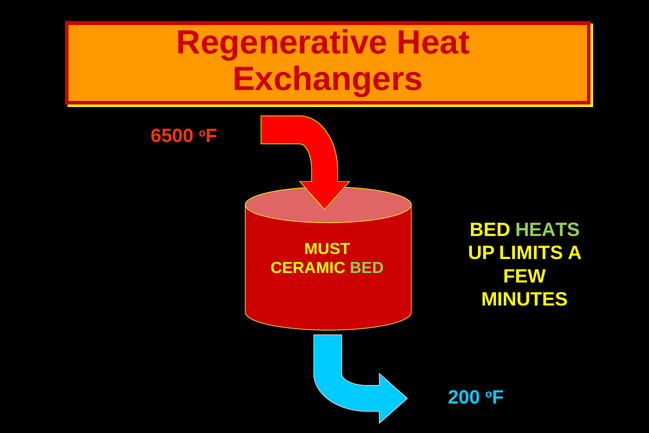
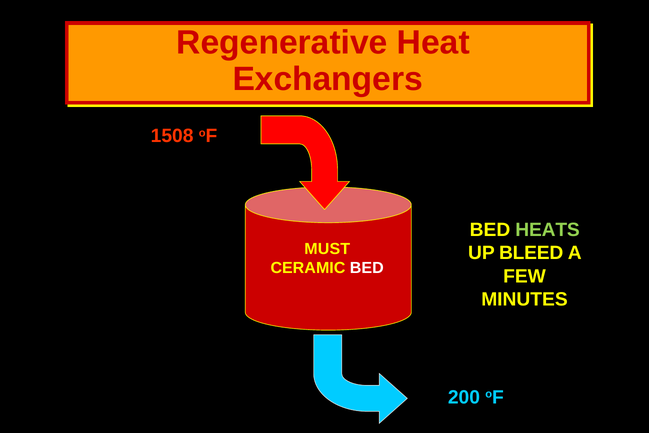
6500: 6500 -> 1508
LIMITS: LIMITS -> BLEED
BED at (367, 268) colour: light green -> white
